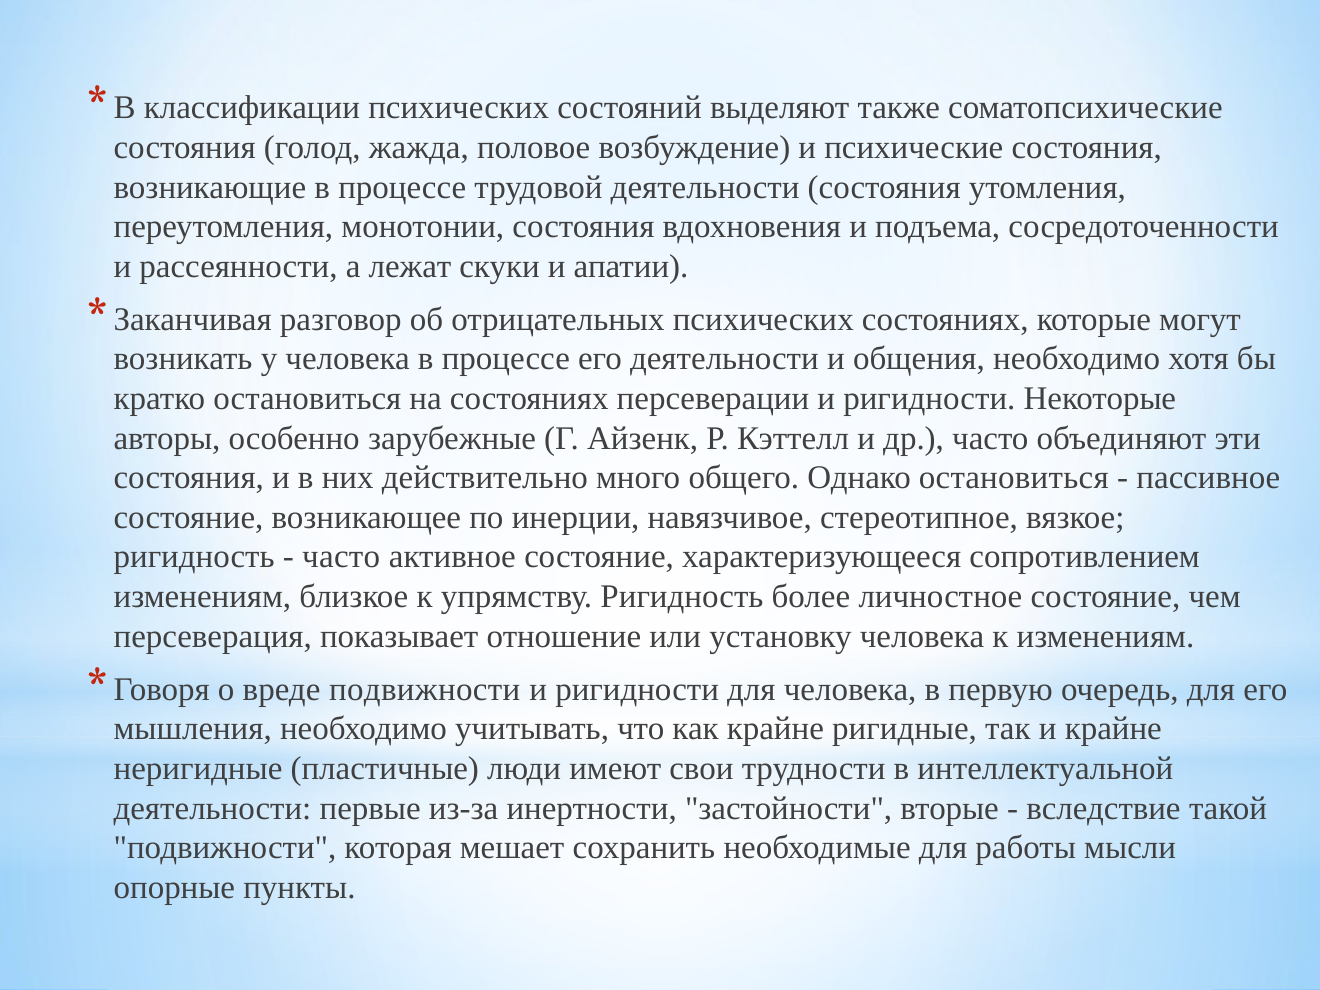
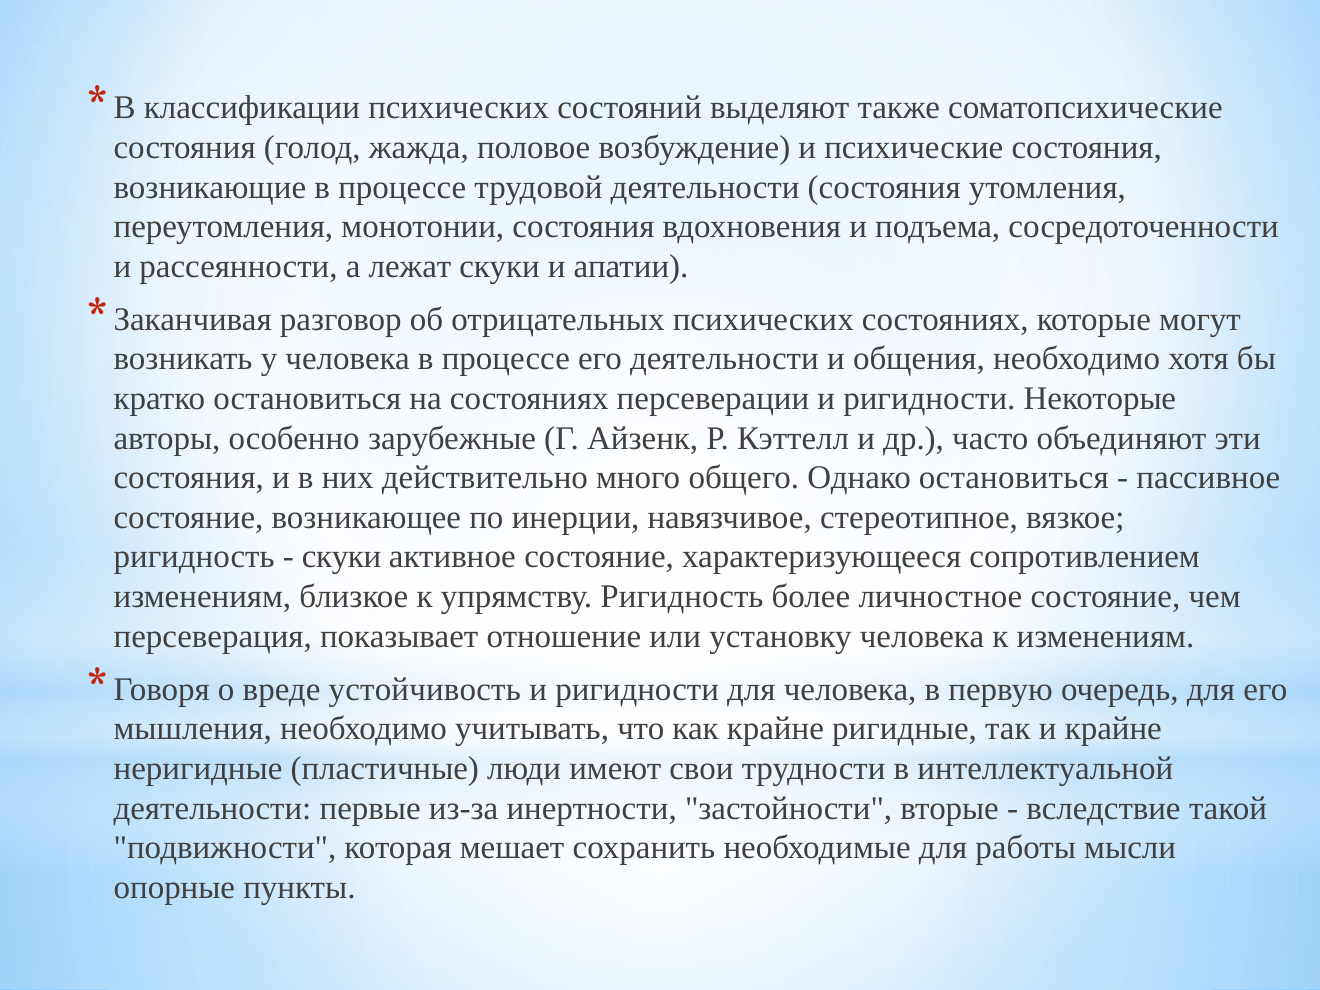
часто at (341, 557): часто -> скуки
вреде подвижности: подвижности -> устойчивость
